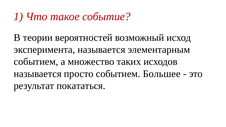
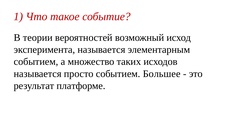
покататься: покататься -> платформе
